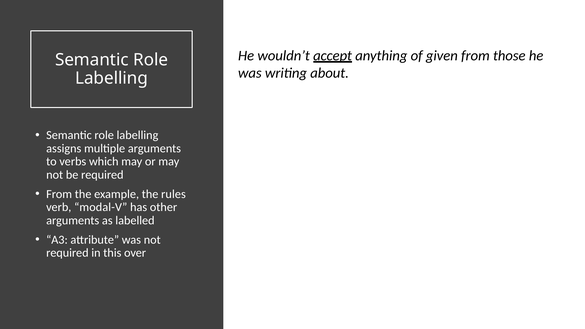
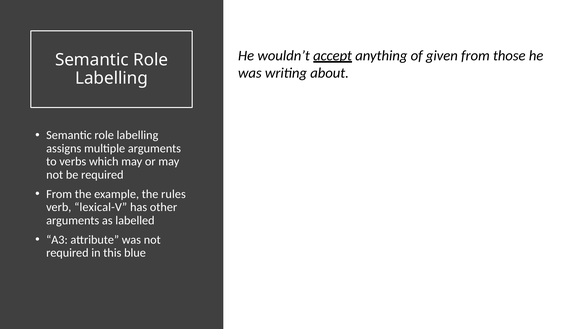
modal-V: modal-V -> lexical-V
over: over -> blue
